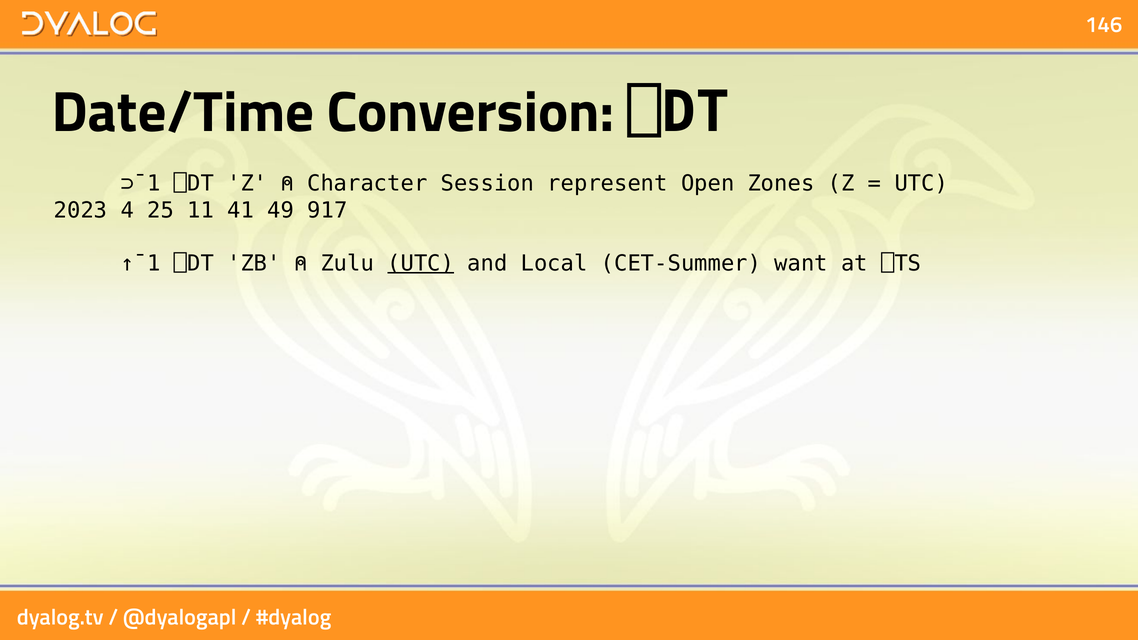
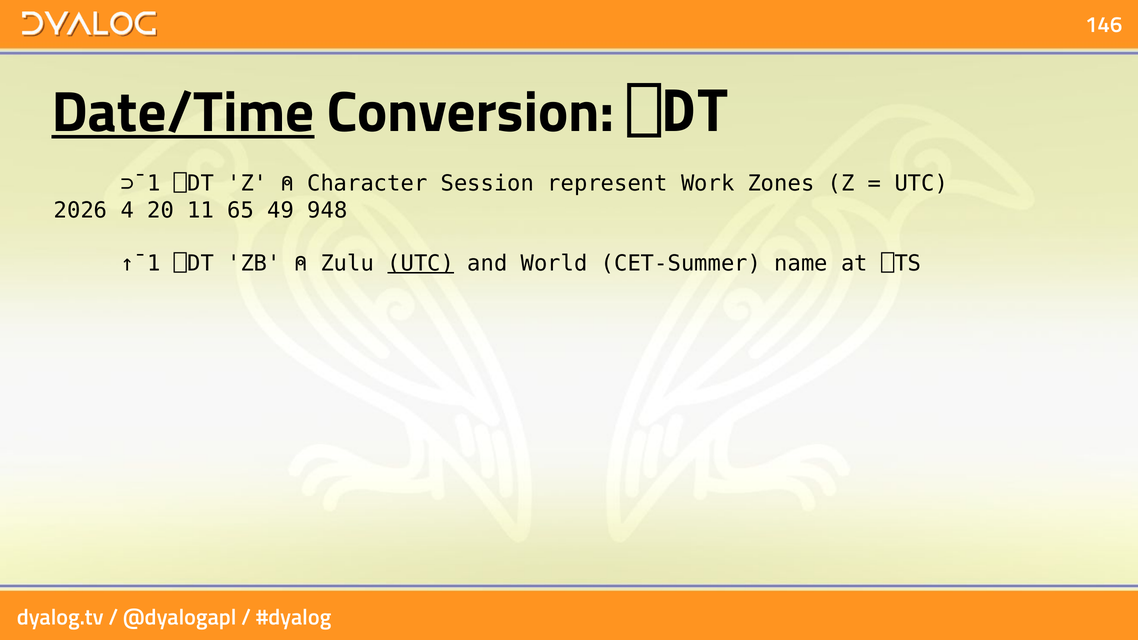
Date/Time underline: none -> present
Open: Open -> Work
2023: 2023 -> 2026
25: 25 -> 20
41: 41 -> 65
917: 917 -> 948
Local: Local -> World
want: want -> name
